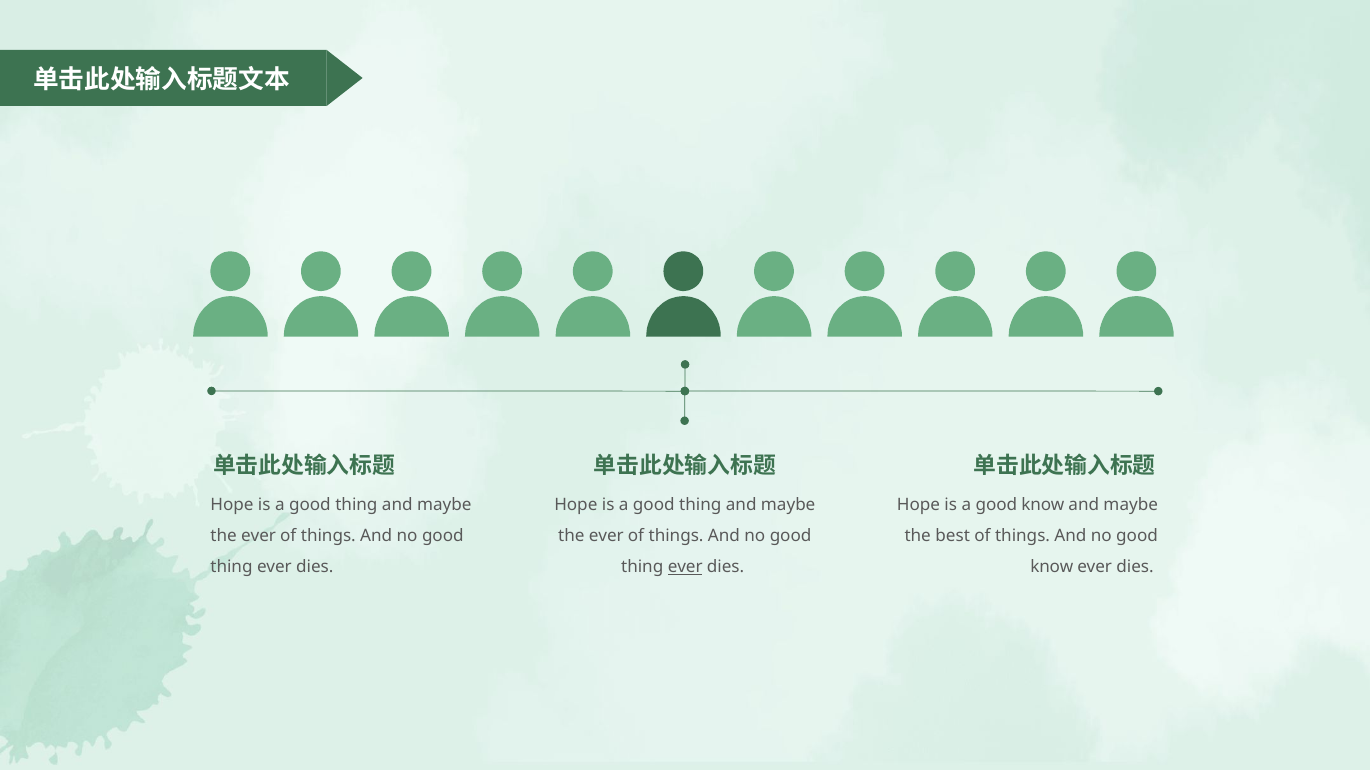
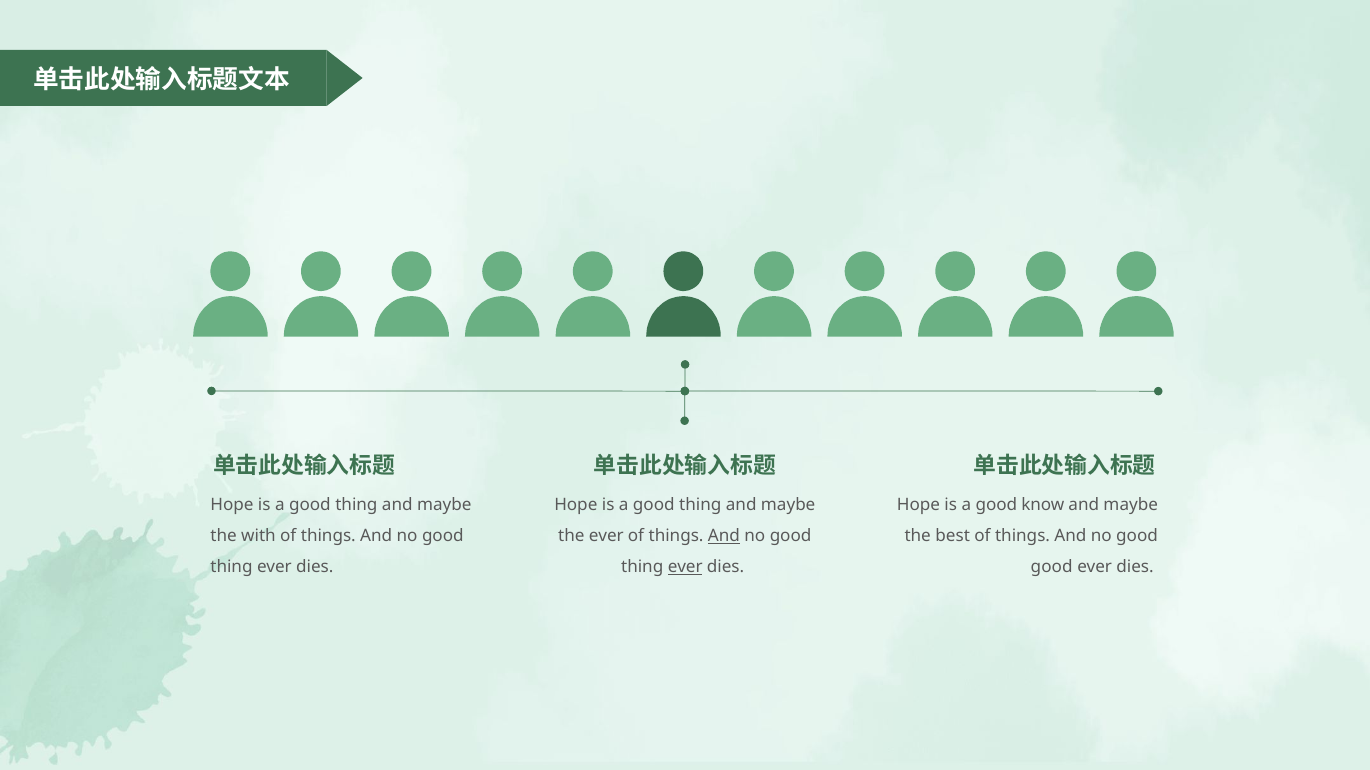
ever at (259, 536): ever -> with
And at (724, 536) underline: none -> present
know at (1052, 567): know -> good
